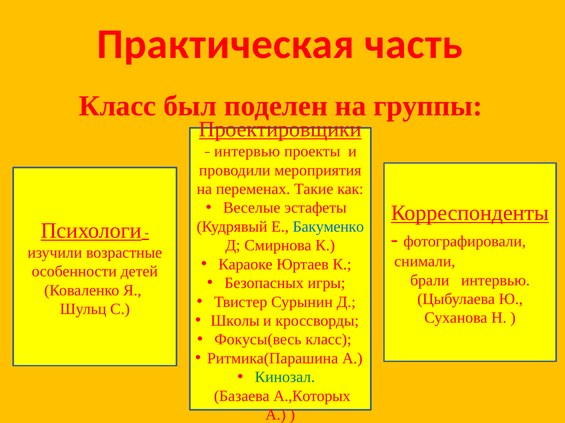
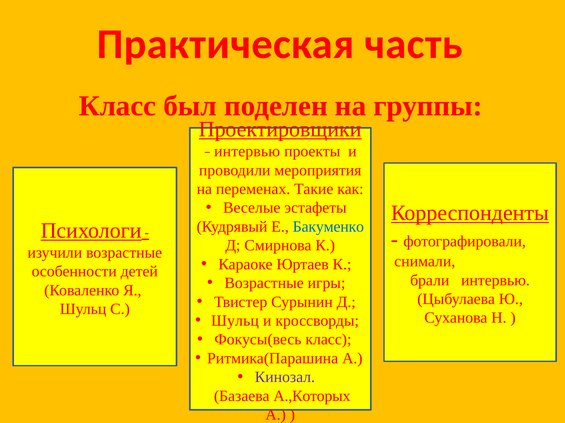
Безопасных at (264, 284): Безопасных -> Возрастные
Школы at (235, 321): Школы -> Шульц
Кинозал colour: green -> purple
